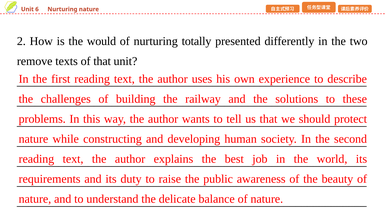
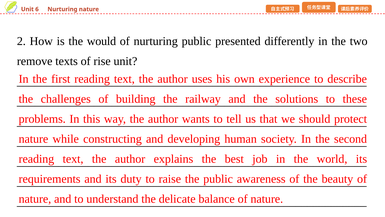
nurturing totally: totally -> public
of that: that -> rise
